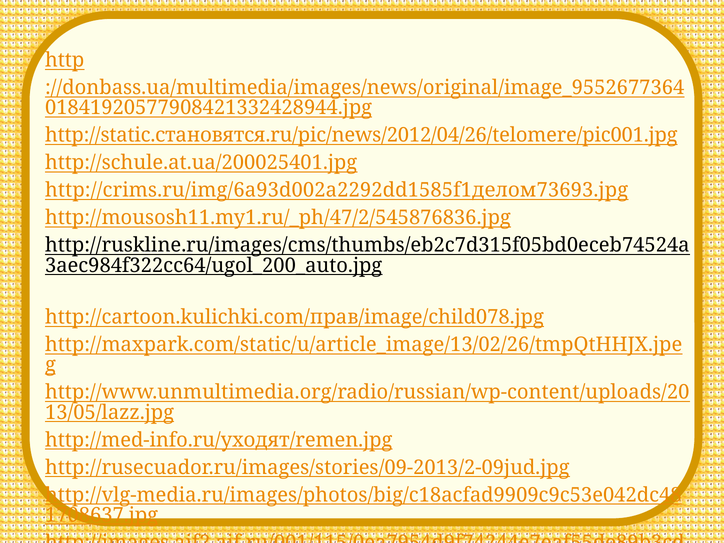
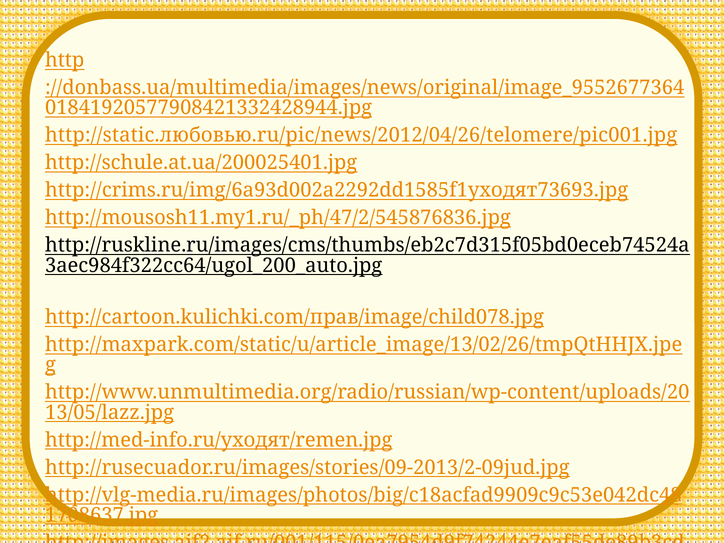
http://static.становятся.ru/pic/news/2012/04/26/telomere/pic001.jpg: http://static.становятся.ru/pic/news/2012/04/26/telomere/pic001.jpg -> http://static.любовью.ru/pic/news/2012/04/26/telomere/pic001.jpg
http://crims.ru/img/6a93d002a2292dd1585f1делом73693.jpg: http://crims.ru/img/6a93d002a2292dd1585f1делом73693.jpg -> http://crims.ru/img/6a93d002a2292dd1585f1уходят73693.jpg
